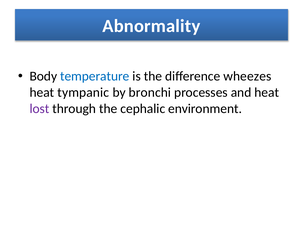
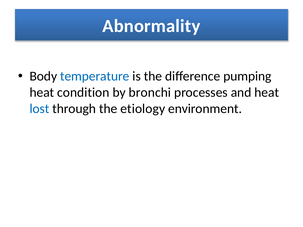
wheezes: wheezes -> pumping
tympanic: tympanic -> condition
lost colour: purple -> blue
cephalic: cephalic -> etiology
